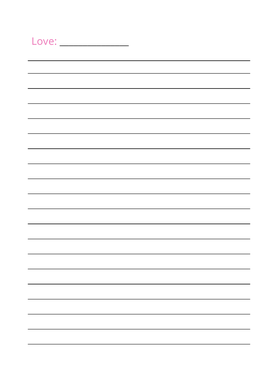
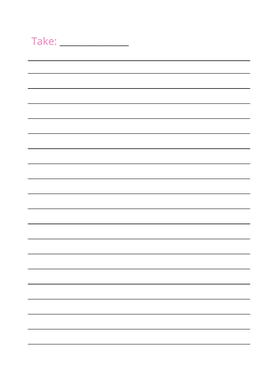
Love: Love -> Take
